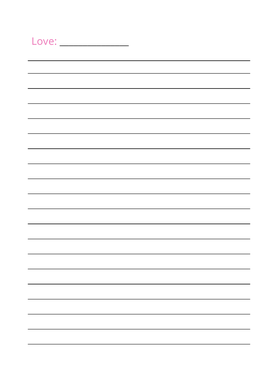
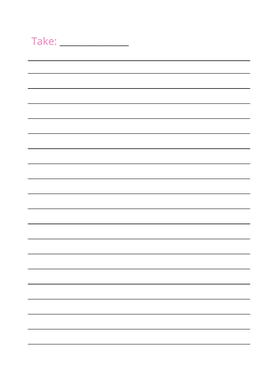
Love: Love -> Take
